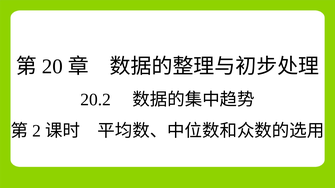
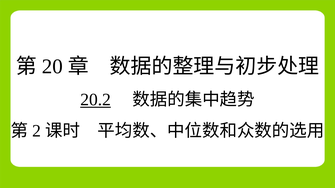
20.2 underline: none -> present
